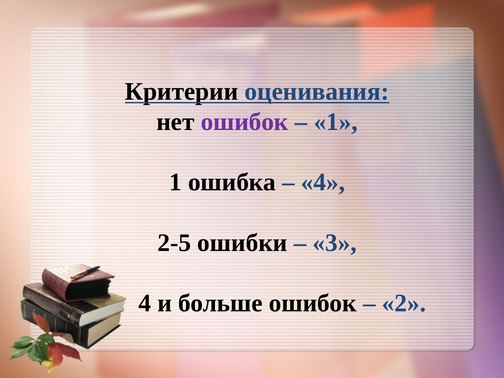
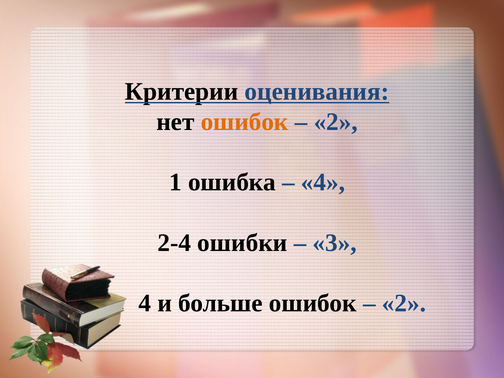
ошибок at (245, 122) colour: purple -> orange
1 at (336, 122): 1 -> 2
2-5: 2-5 -> 2-4
